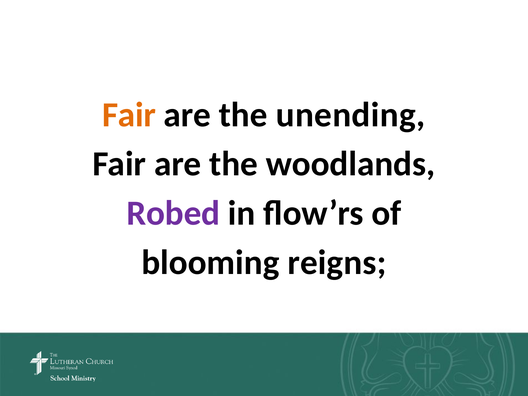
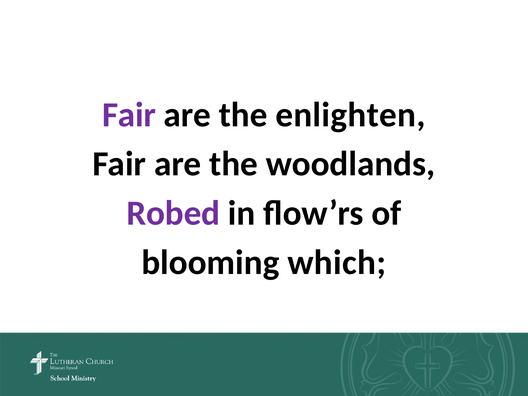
Fair at (129, 115) colour: orange -> purple
unending: unending -> enlighten
reigns: reigns -> which
